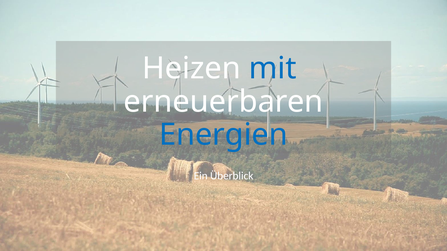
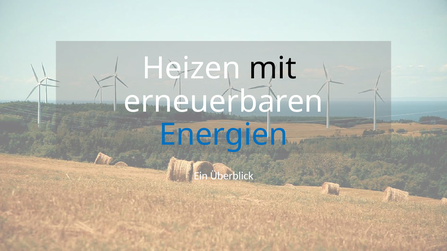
mit colour: blue -> black
